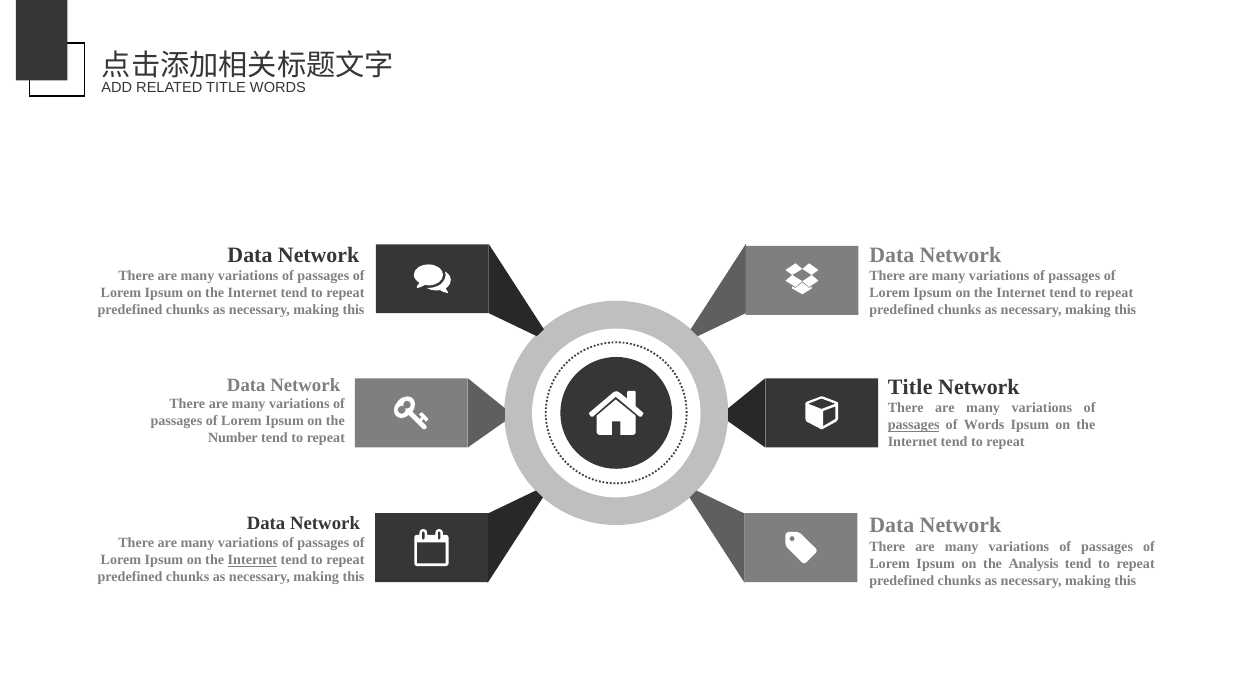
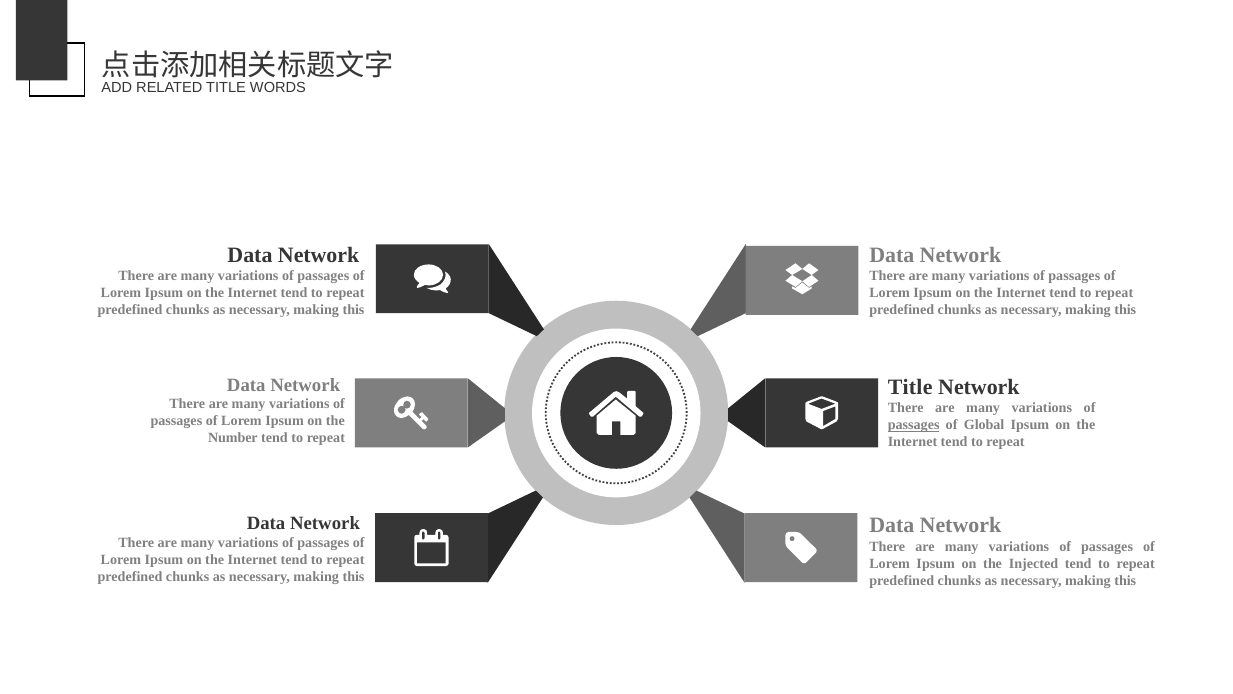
of Words: Words -> Global
Internet at (252, 560) underline: present -> none
Analysis: Analysis -> Injected
